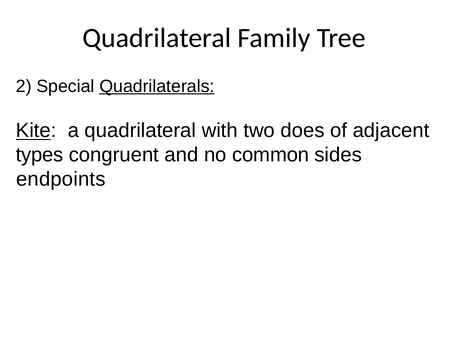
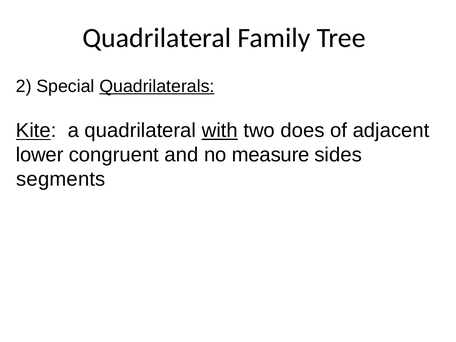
with underline: none -> present
types: types -> lower
common: common -> measure
endpoints: endpoints -> segments
